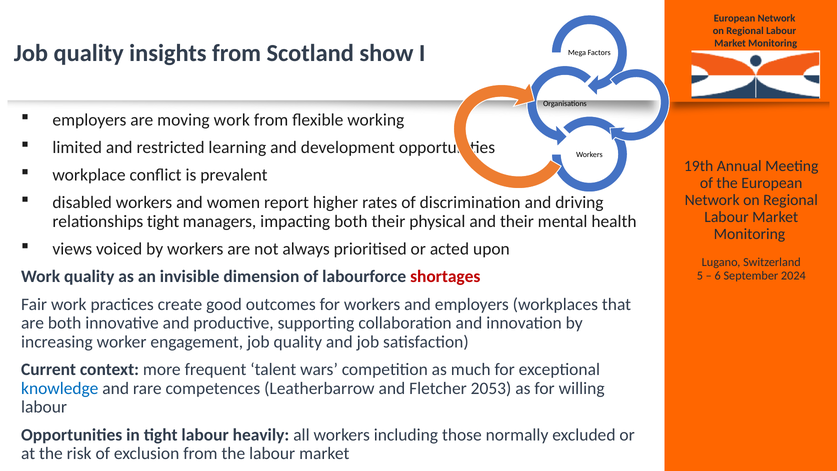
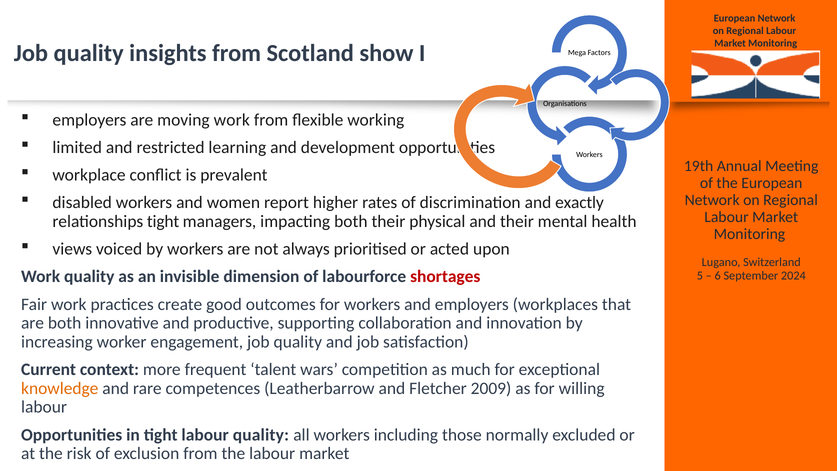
driving: driving -> exactly
knowledge colour: blue -> orange
2053: 2053 -> 2009
labour heavily: heavily -> quality
